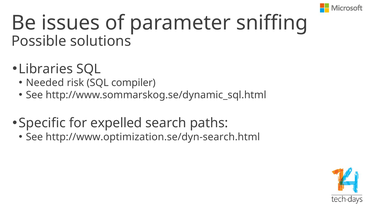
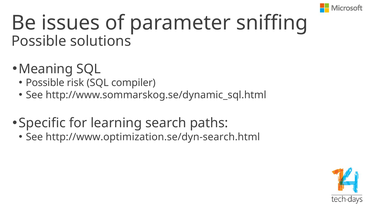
Libraries: Libraries -> Meaning
Needed at (45, 83): Needed -> Possible
expelled: expelled -> learning
